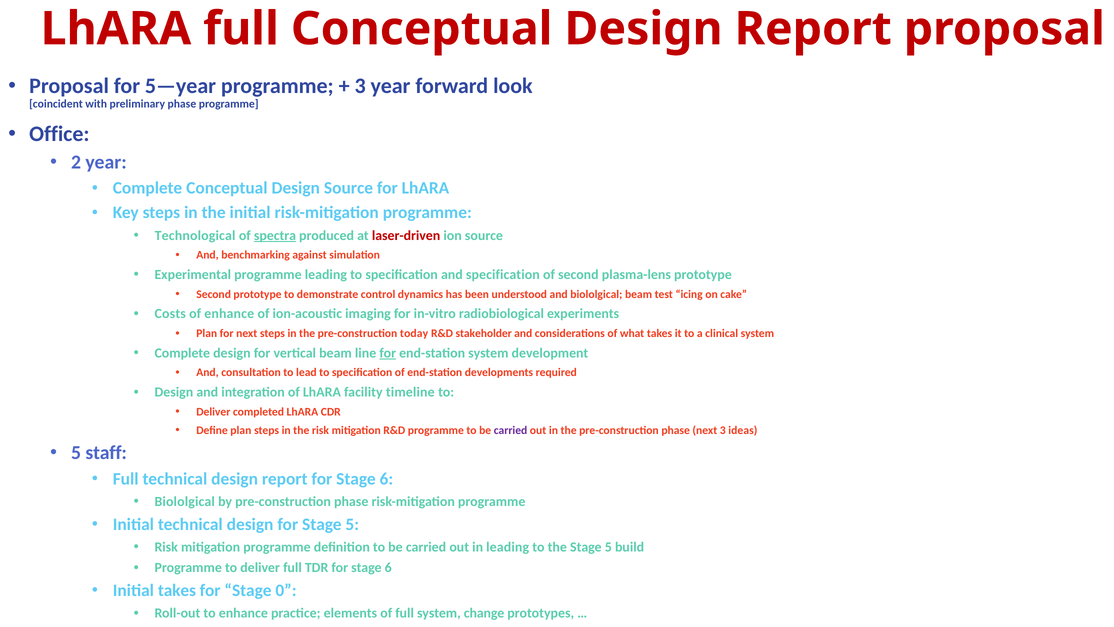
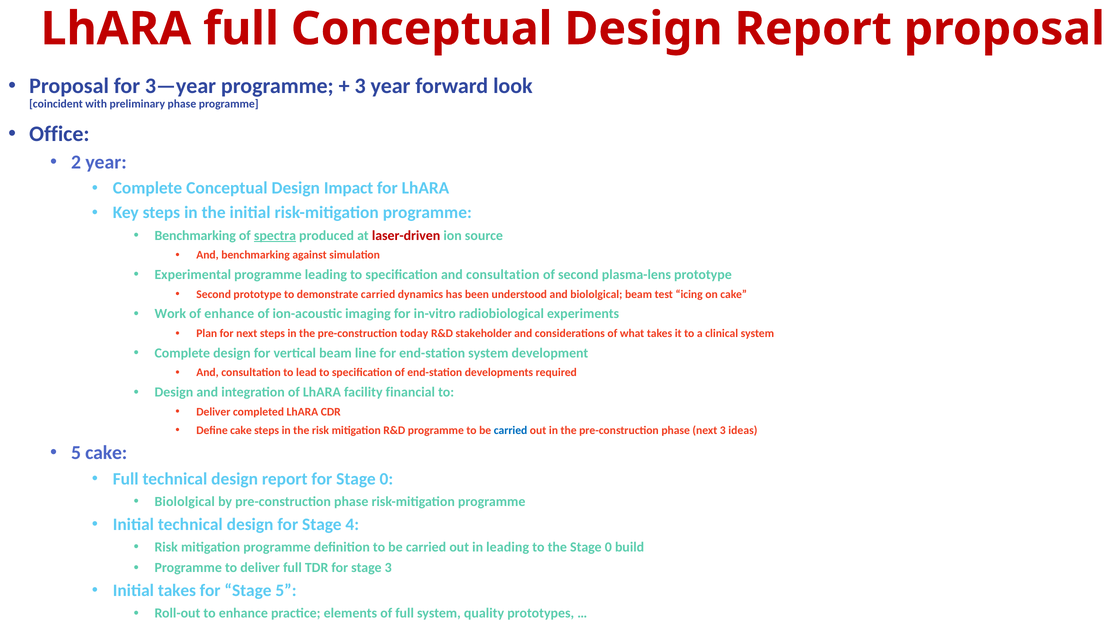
5—year: 5—year -> 3—year
Design Source: Source -> Impact
Technological at (195, 235): Technological -> Benchmarking
specification and specification: specification -> consultation
demonstrate control: control -> carried
Costs: Costs -> Work
for at (388, 353) underline: present -> none
timeline: timeline -> financial
Define plan: plan -> cake
carried at (511, 430) colour: purple -> blue
5 staff: staff -> cake
report for Stage 6: 6 -> 0
for Stage 5: 5 -> 4
the Stage 5: 5 -> 0
TDR for stage 6: 6 -> 3
Stage 0: 0 -> 5
change: change -> quality
